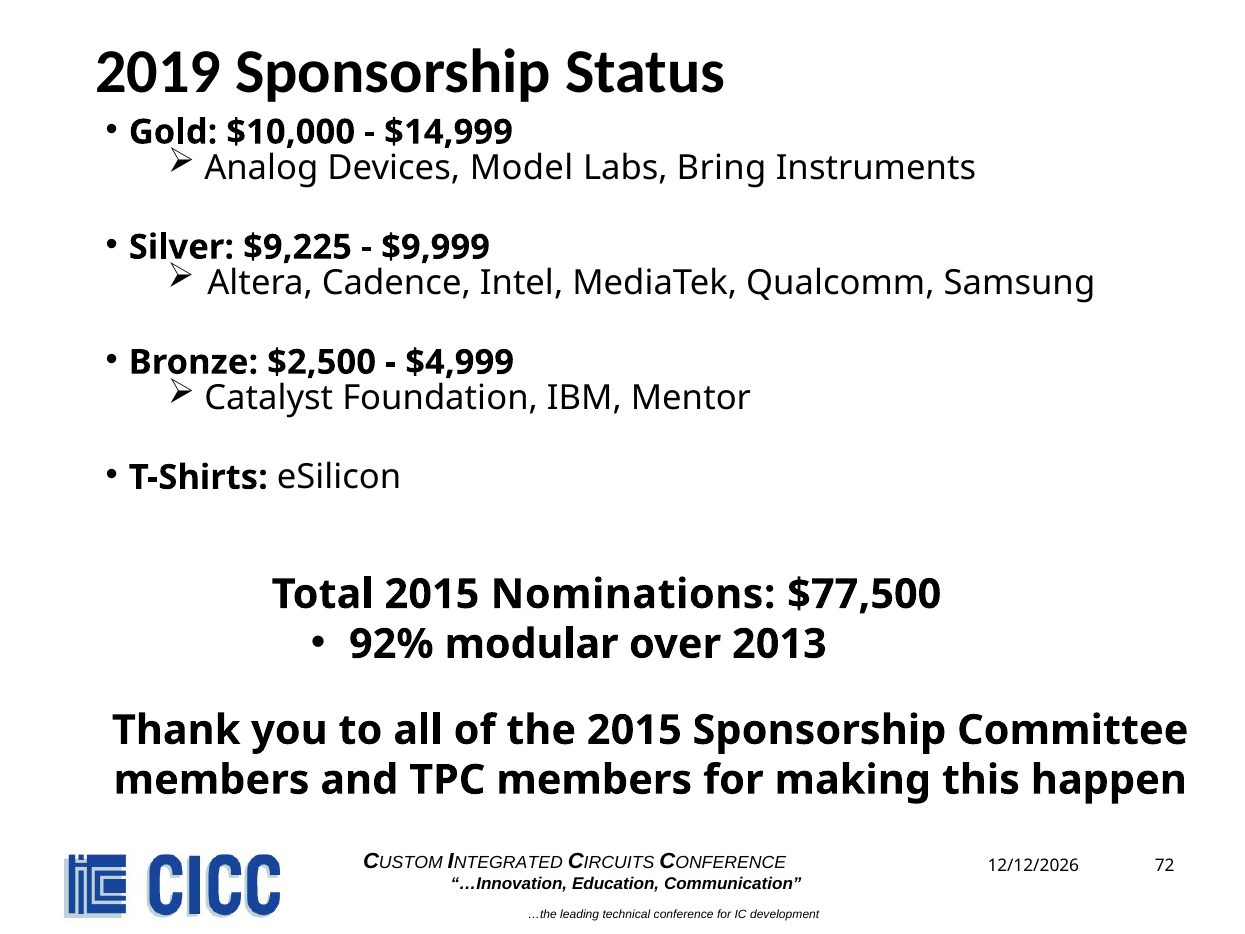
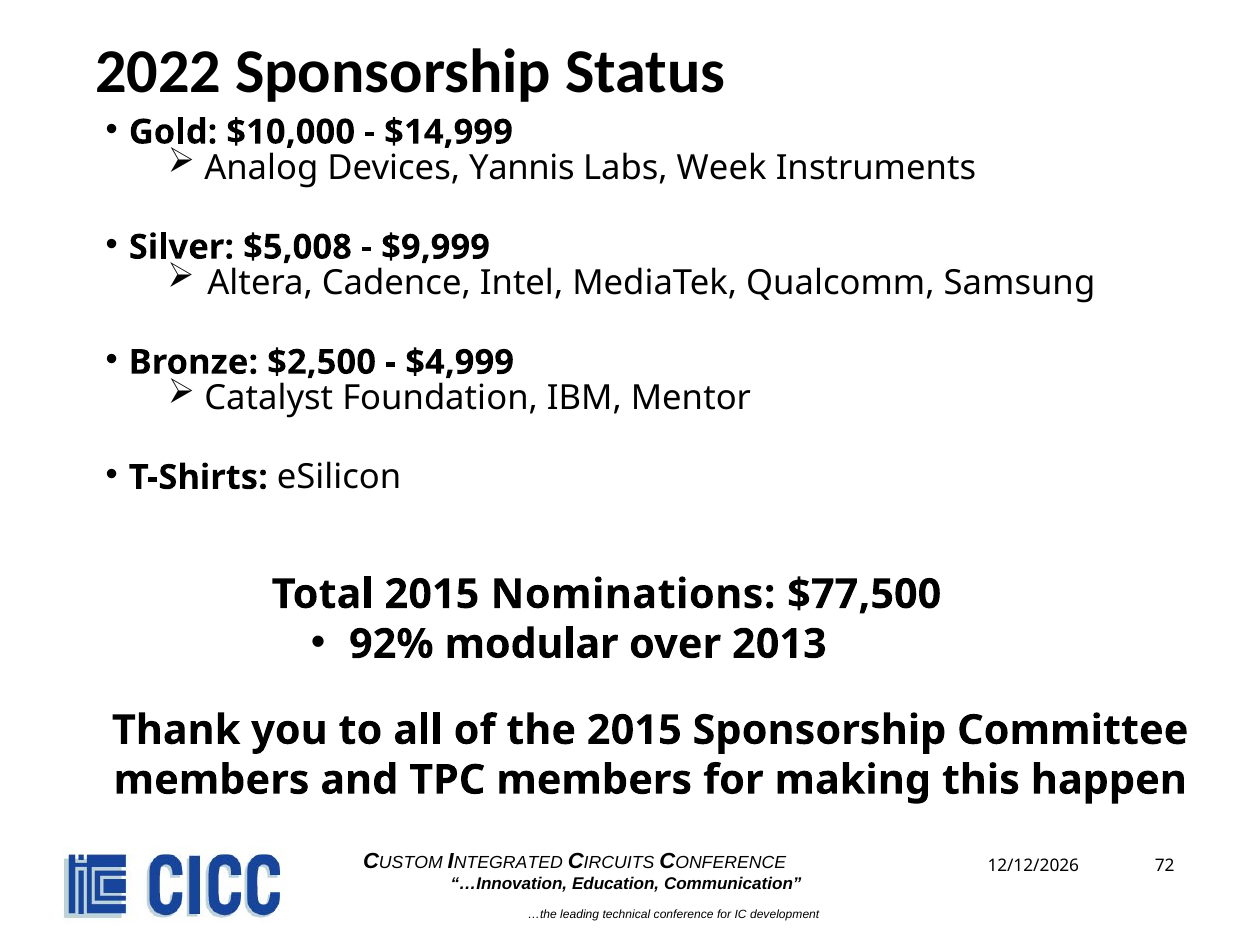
2019: 2019 -> 2022
Model: Model -> Yannis
Bring: Bring -> Week
$9,225: $9,225 -> $5,008
